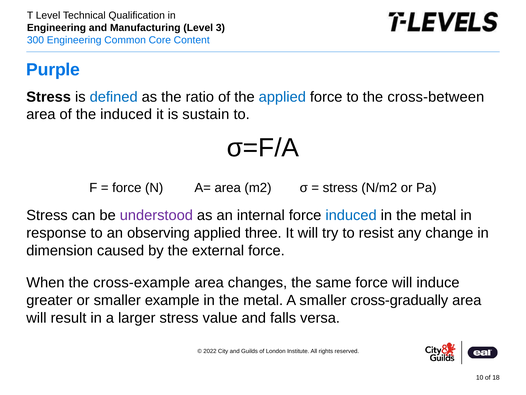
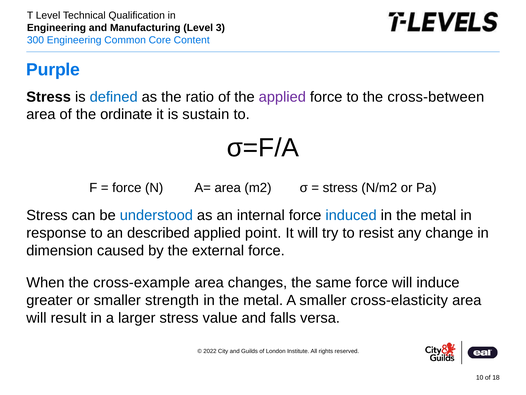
applied at (282, 97) colour: blue -> purple
the induced: induced -> ordinate
understood colour: purple -> blue
observing: observing -> described
three: three -> point
example: example -> strength
cross-gradually: cross-gradually -> cross-elasticity
